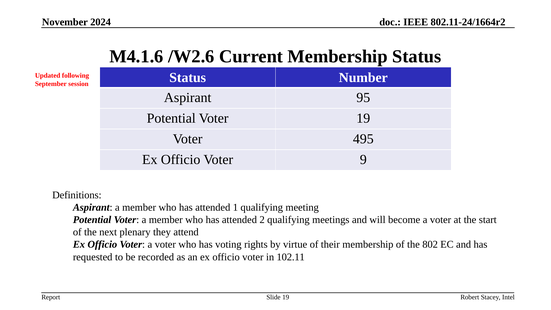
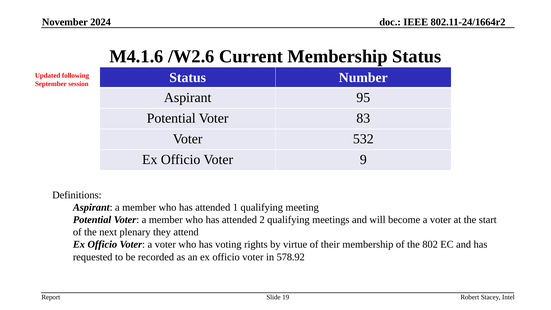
Voter 19: 19 -> 83
495: 495 -> 532
102.11: 102.11 -> 578.92
